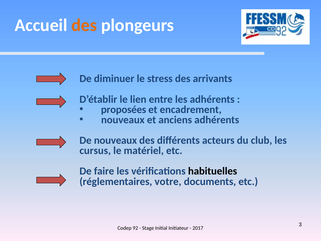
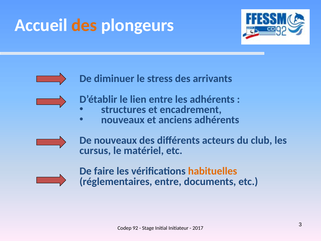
proposées: proposées -> structures
habituelles colour: black -> orange
réglementaires votre: votre -> entre
